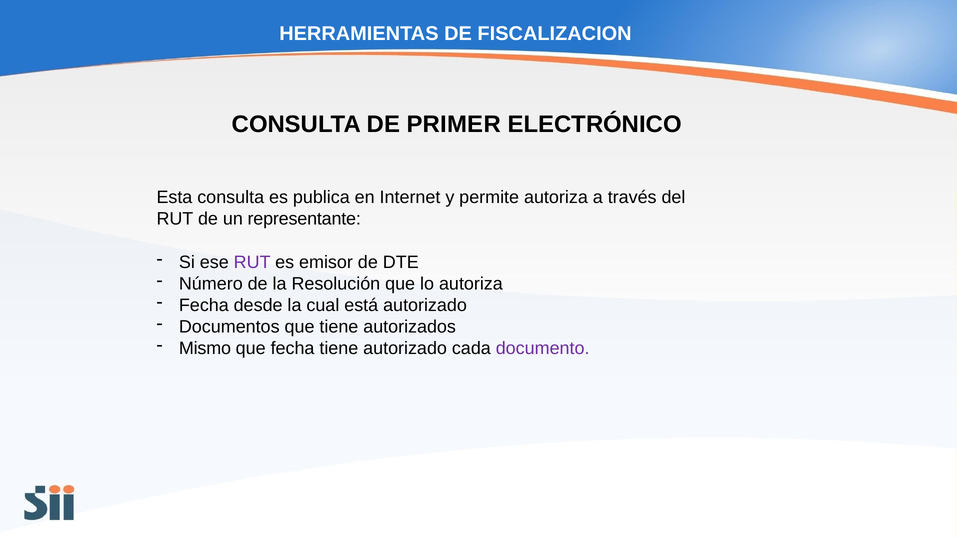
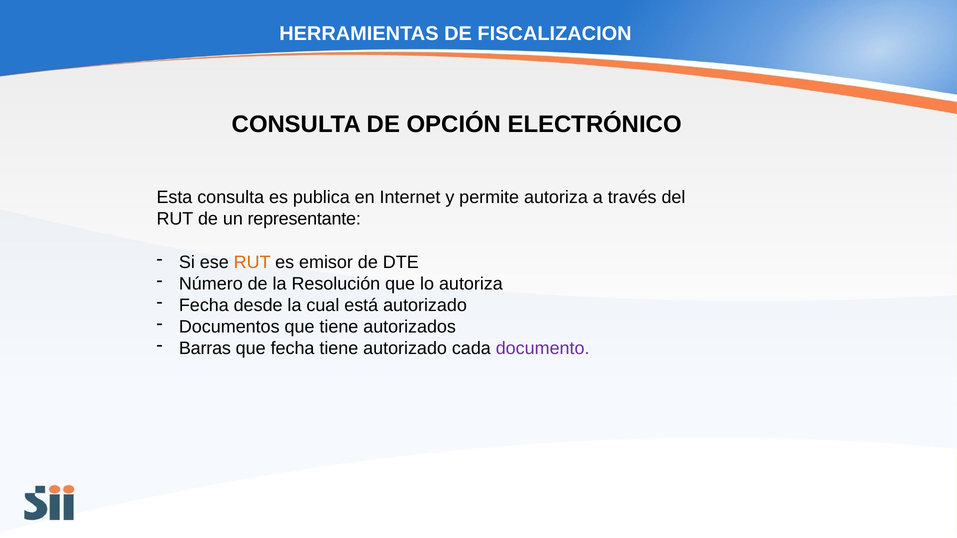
PRIMER: PRIMER -> OPCIÓN
RUT at (252, 262) colour: purple -> orange
Mismo: Mismo -> Barras
